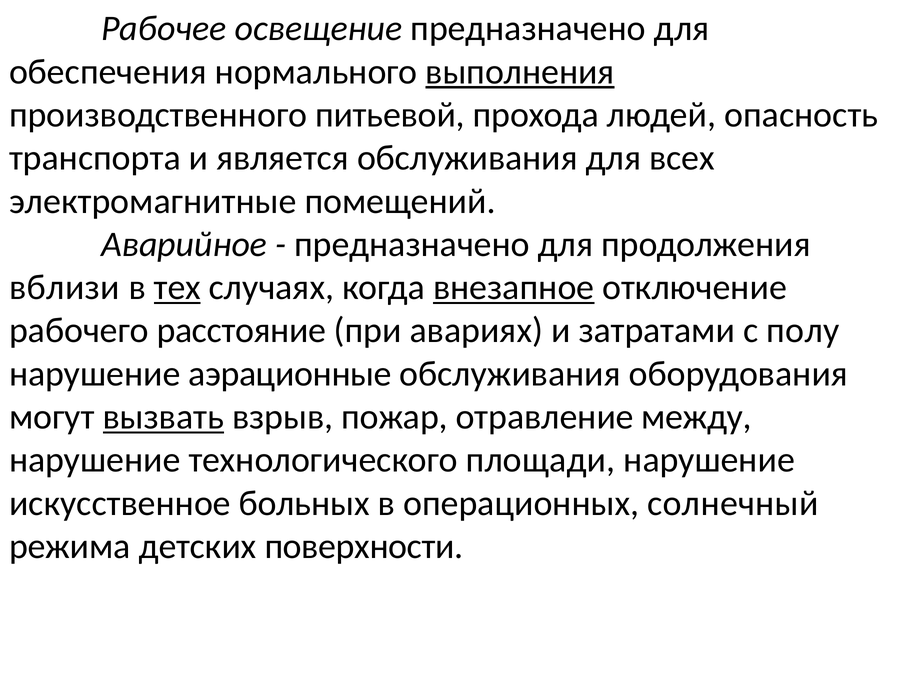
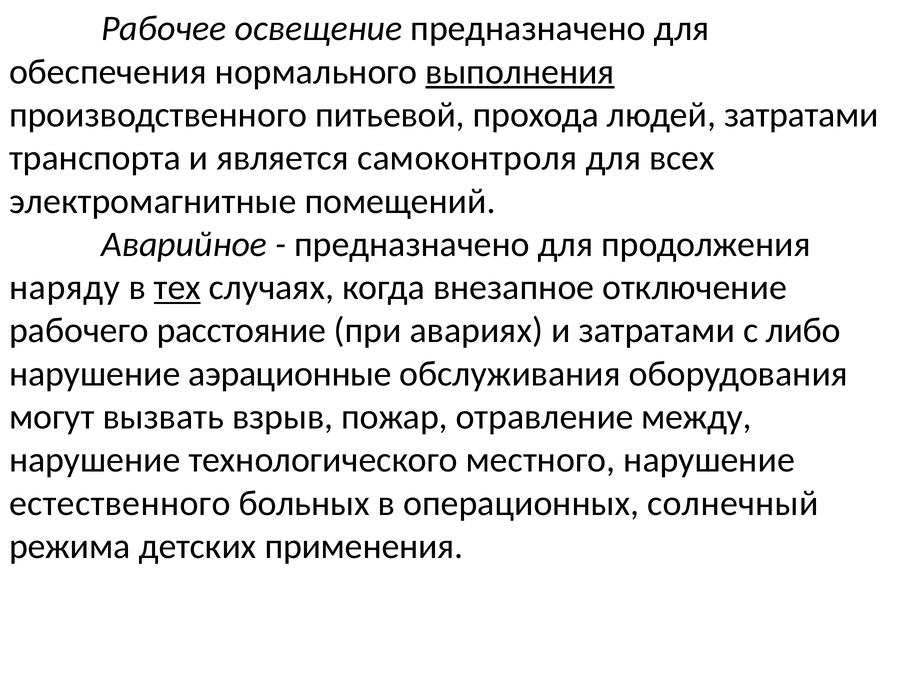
людей опасность: опасность -> затратами
является обслуживания: обслуживания -> самоконтроля
вблизи: вблизи -> наряду
внезапное underline: present -> none
полу: полу -> либо
вызвать underline: present -> none
площади: площади -> местного
искусственное: искусственное -> естественного
поверхности: поверхности -> применения
